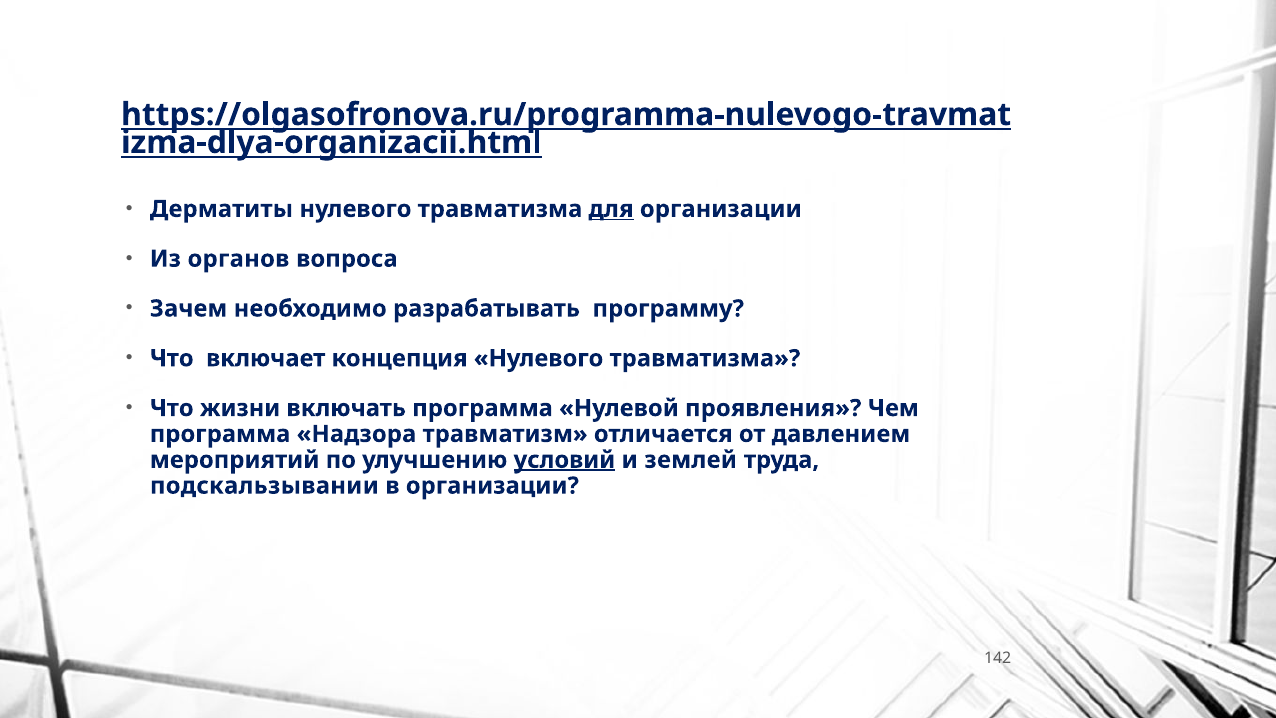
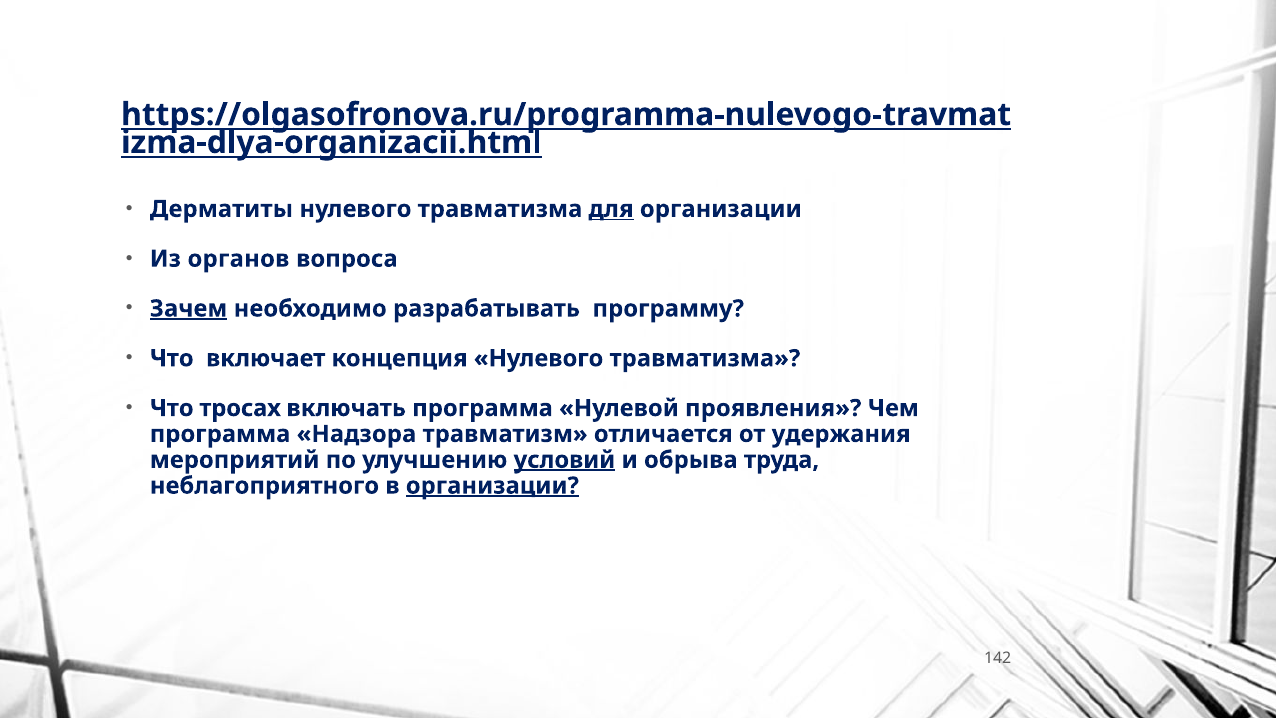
Зачем underline: none -> present
жизни: жизни -> тросах
давлением: давлением -> удержания
землей: землей -> обрыва
подскальзывании: подскальзывании -> неблагоприятного
организации at (492, 486) underline: none -> present
